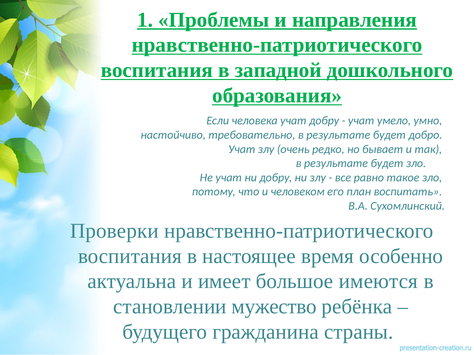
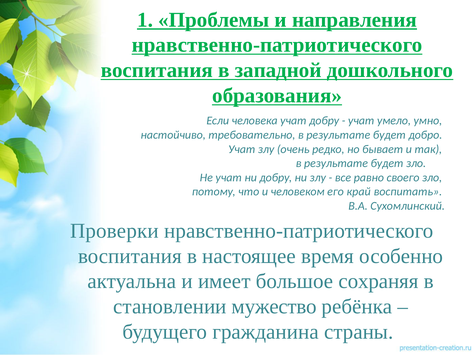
такое: такое -> своего
план: план -> край
имеются: имеются -> сохраняя
